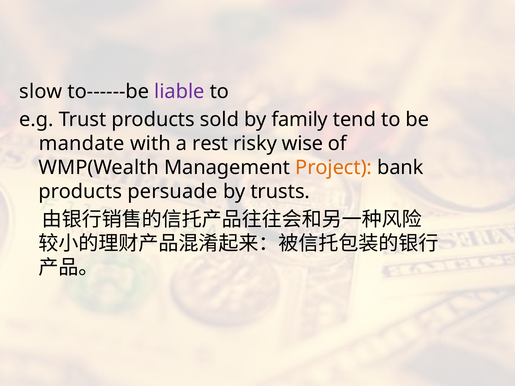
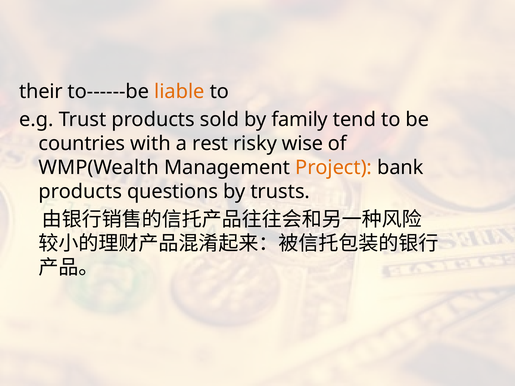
slow: slow -> their
liable colour: purple -> orange
mandate: mandate -> countries
persuade: persuade -> questions
